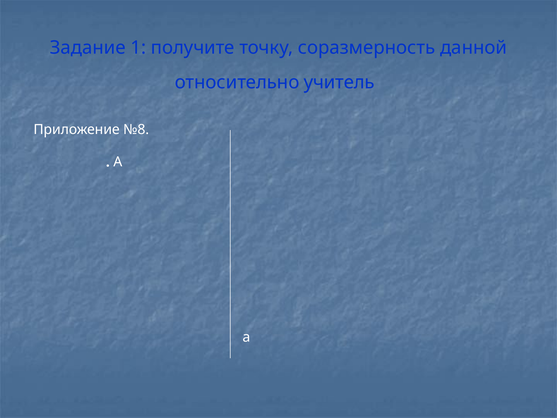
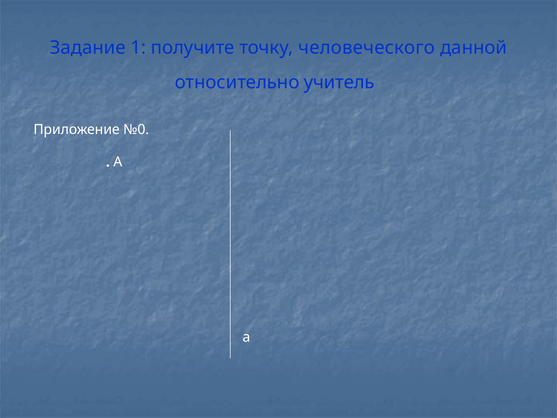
соразмерность: соразмерность -> человеческого
№8: №8 -> №0
